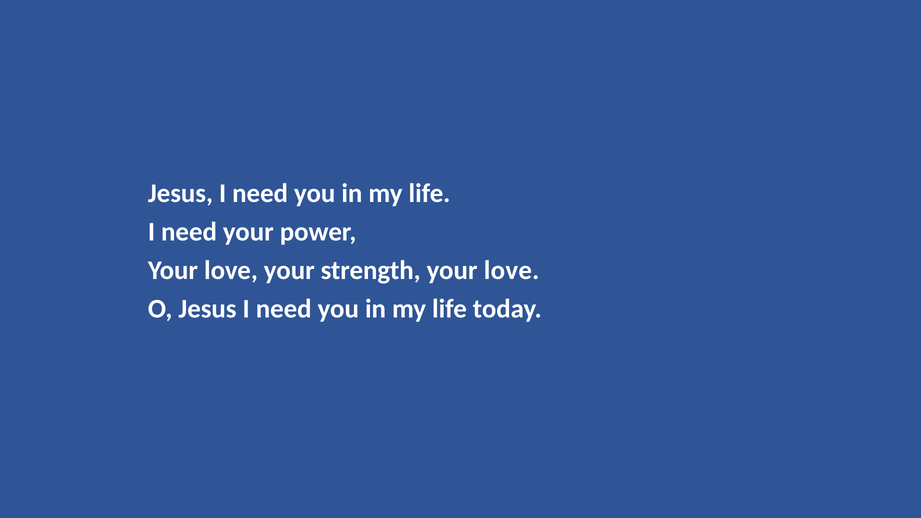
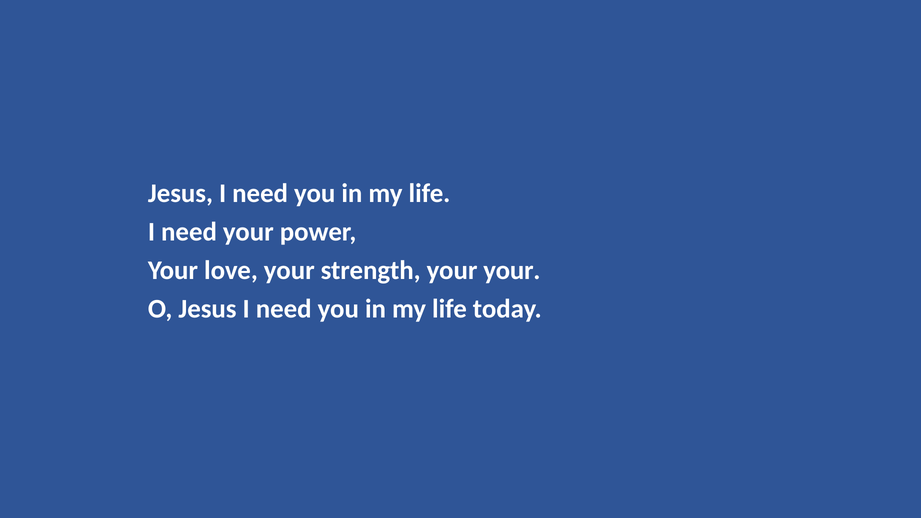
strength your love: love -> your
